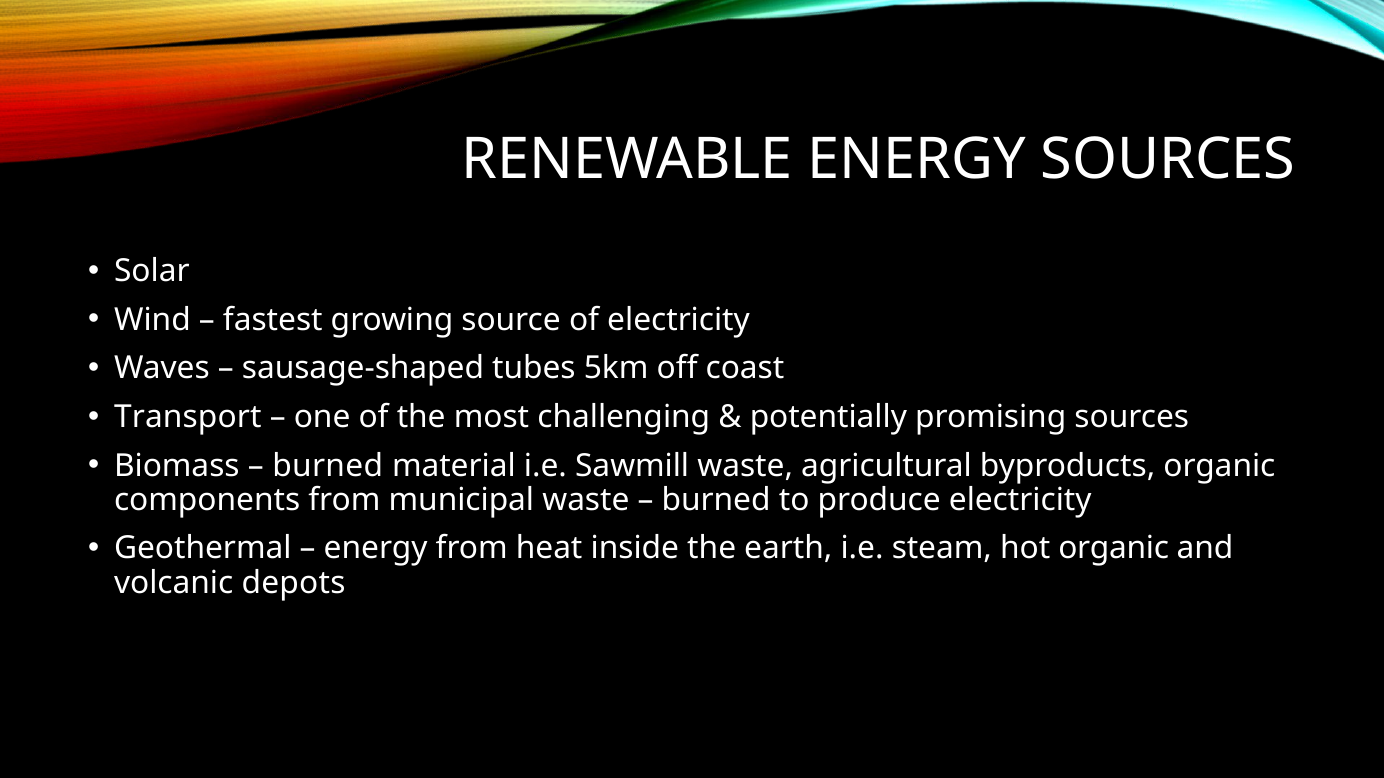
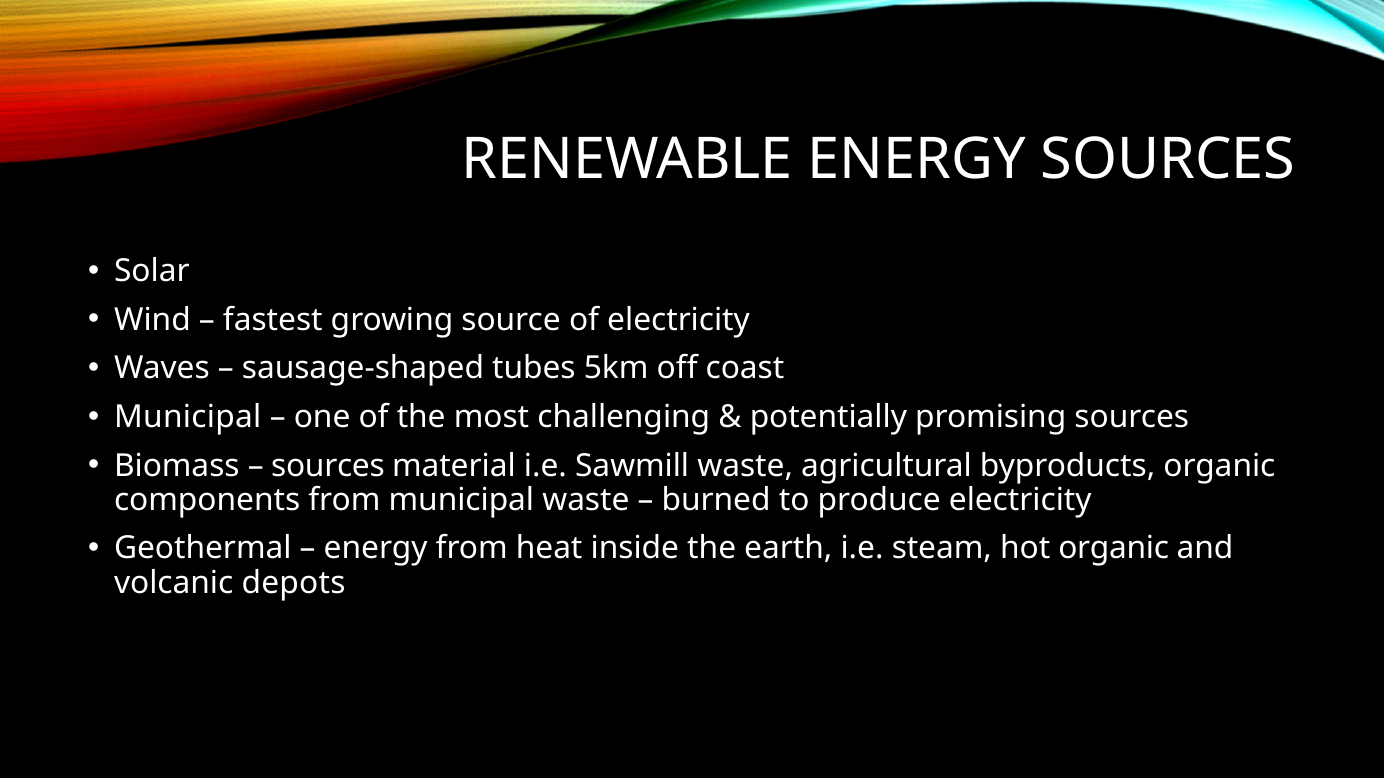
Transport at (188, 417): Transport -> Municipal
burned at (328, 466): burned -> sources
